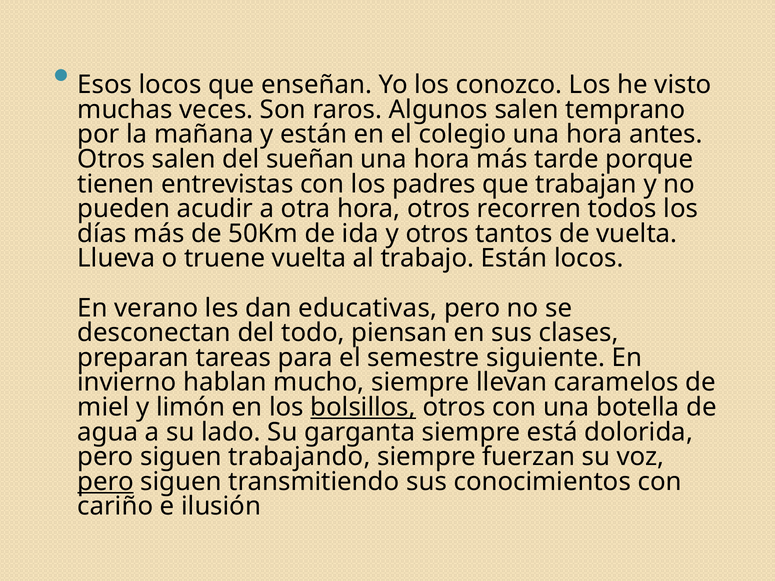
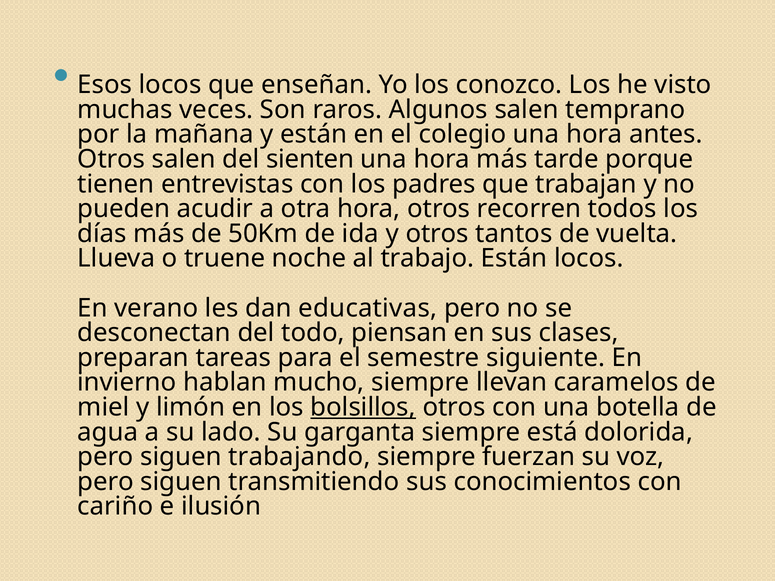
sueñan: sueñan -> sienten
truene vuelta: vuelta -> noche
pero at (106, 482) underline: present -> none
